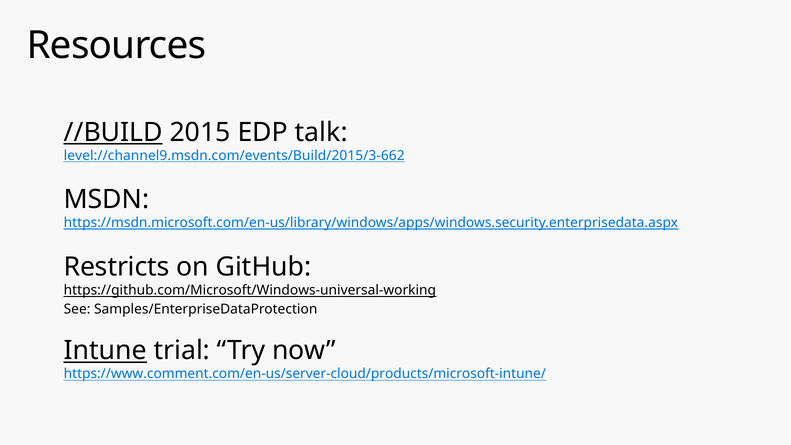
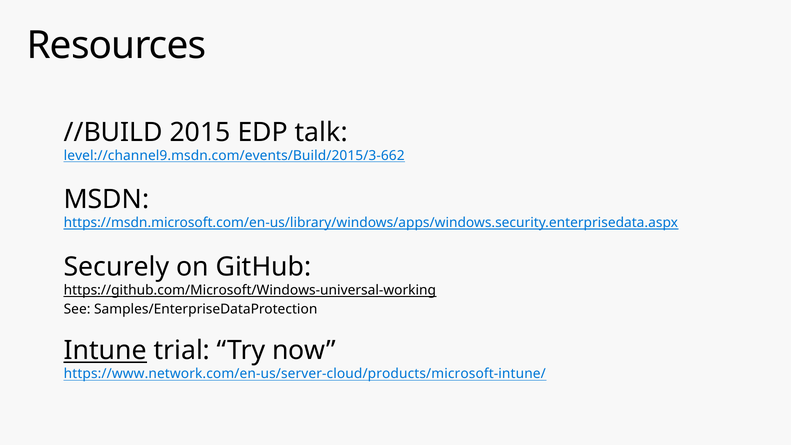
//BUILD underline: present -> none
Restricts: Restricts -> Securely
https://www.comment.com/en-us/server-cloud/products/microsoft-intune/: https://www.comment.com/en-us/server-cloud/products/microsoft-intune/ -> https://www.network.com/en-us/server-cloud/products/microsoft-intune/
